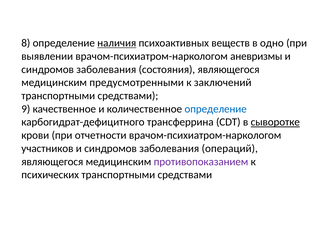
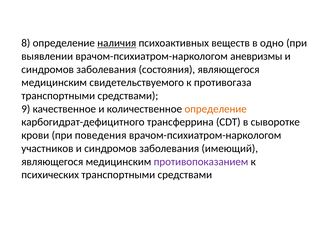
предусмотренными: предусмотренными -> свидетельствуемого
заключений: заключений -> противогаза
определение at (216, 109) colour: blue -> orange
сыворотке underline: present -> none
отчетности: отчетности -> поведения
операций: операций -> имеющий
